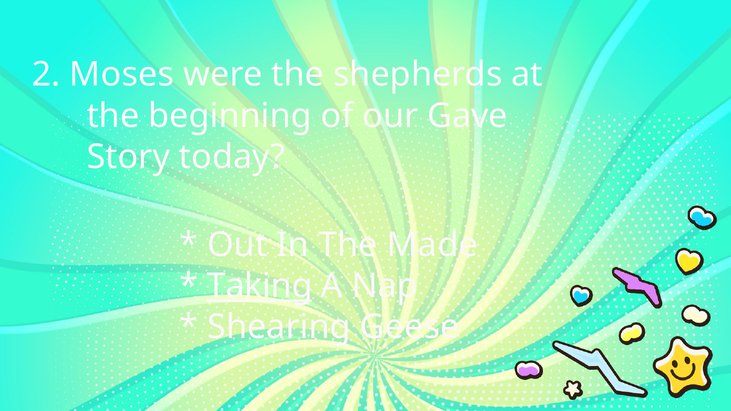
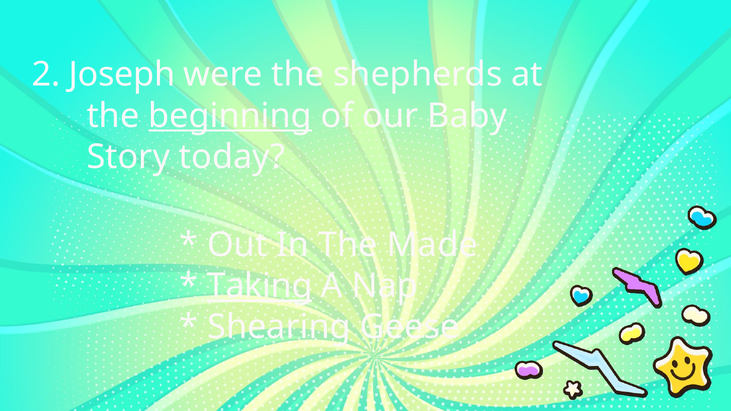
Moses: Moses -> Joseph
beginning underline: none -> present
Gave: Gave -> Baby
